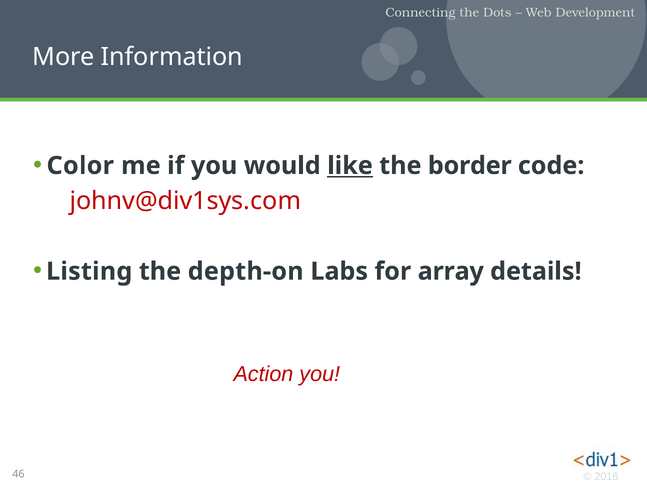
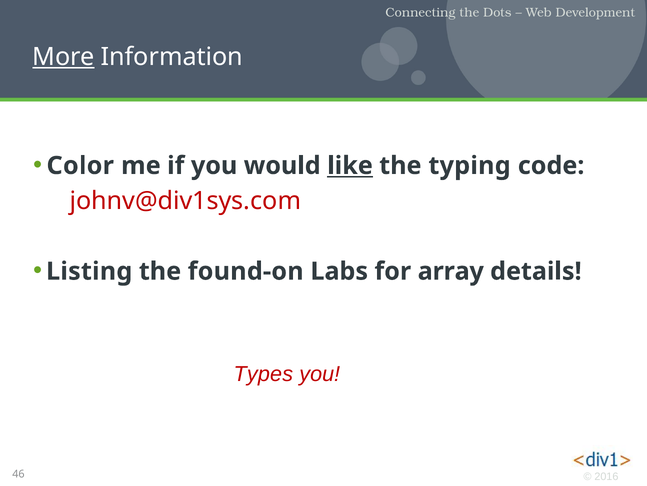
More underline: none -> present
border: border -> typing
depth-on: depth-on -> found-on
Action: Action -> Types
